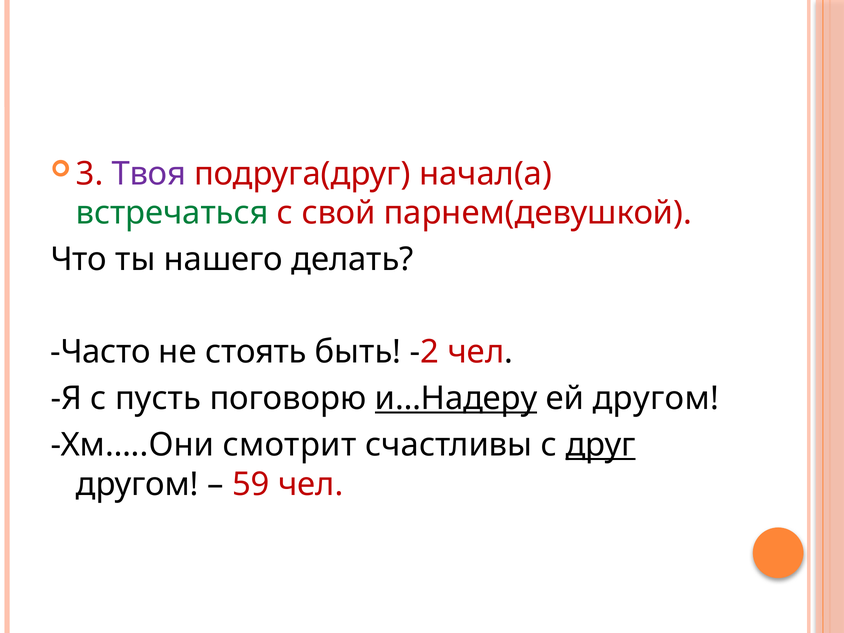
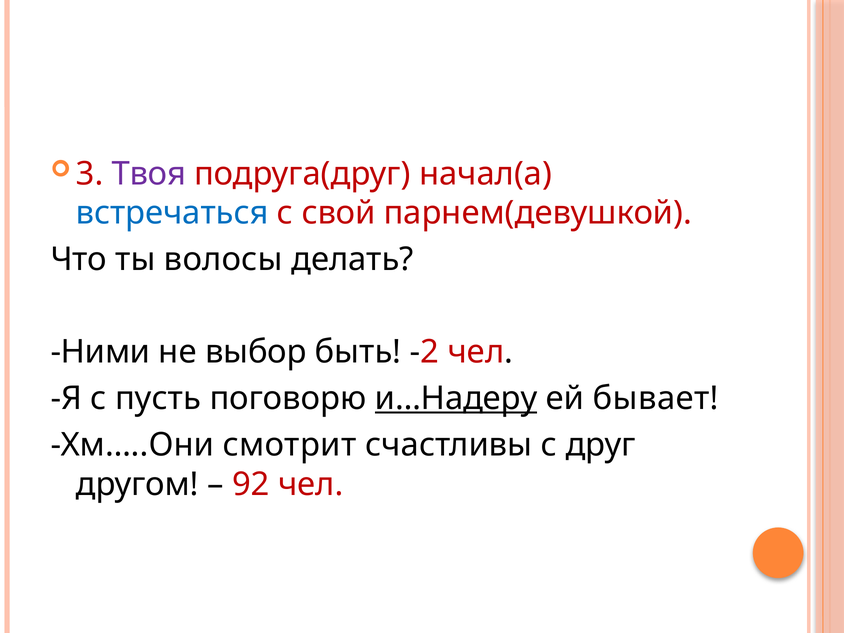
встречаться colour: green -> blue
нашего: нашего -> волосы
Часто: Часто -> Ними
стоять: стоять -> выбор
ей другом: другом -> бывает
друг underline: present -> none
59: 59 -> 92
